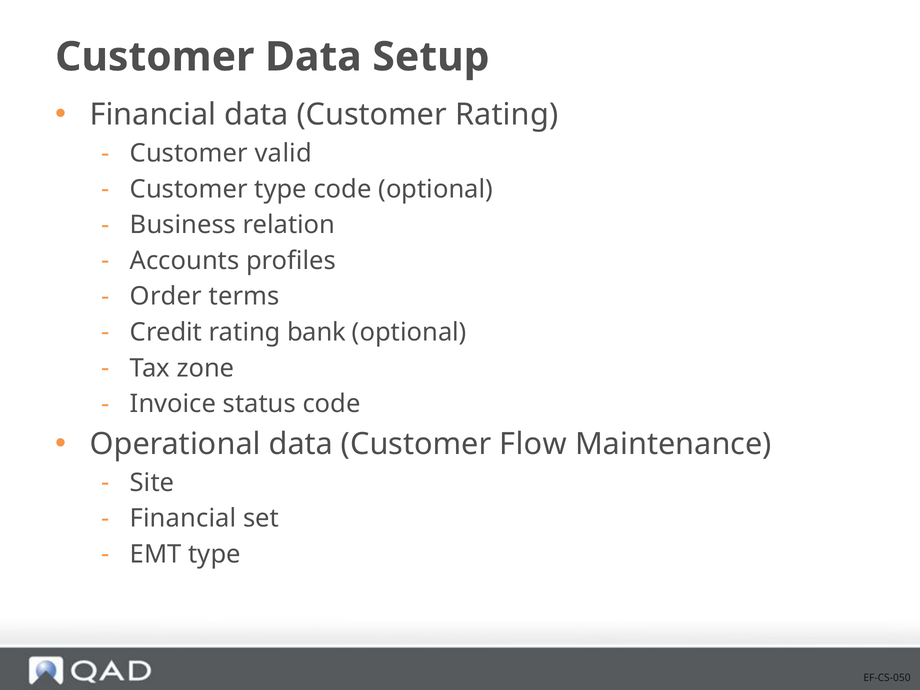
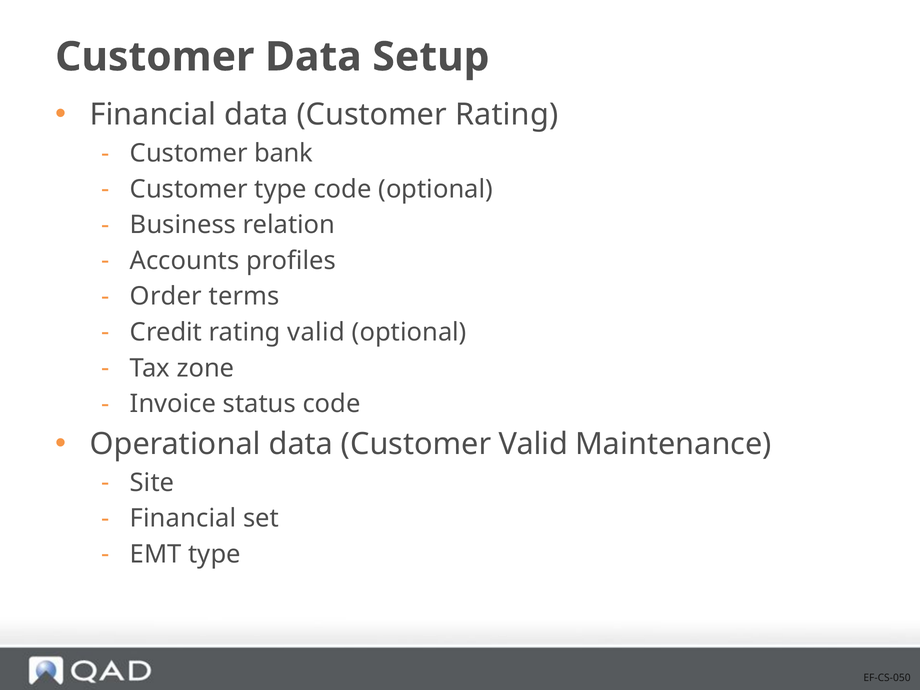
valid: valid -> bank
rating bank: bank -> valid
Customer Flow: Flow -> Valid
